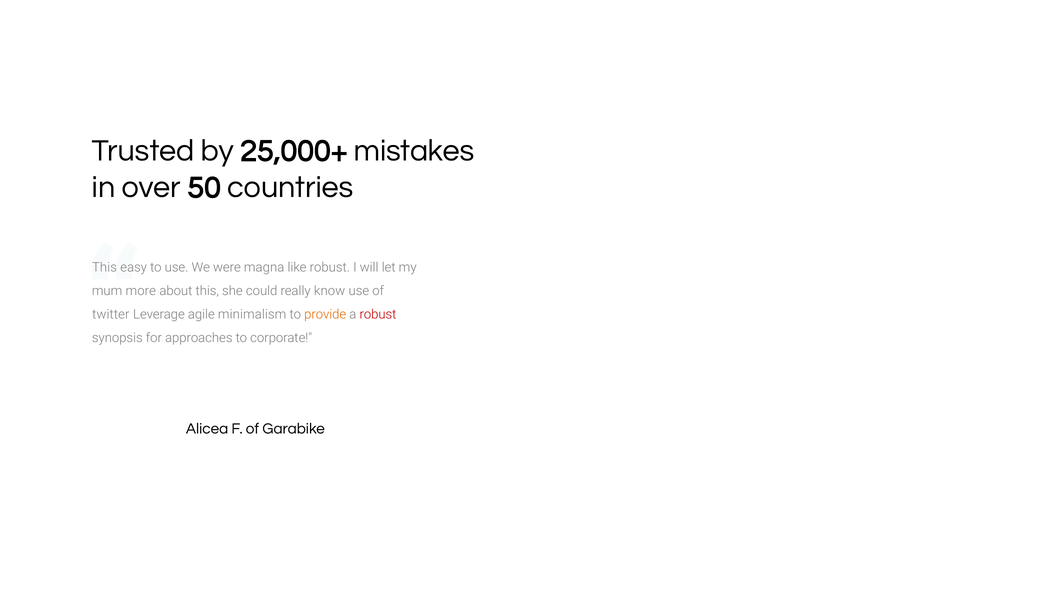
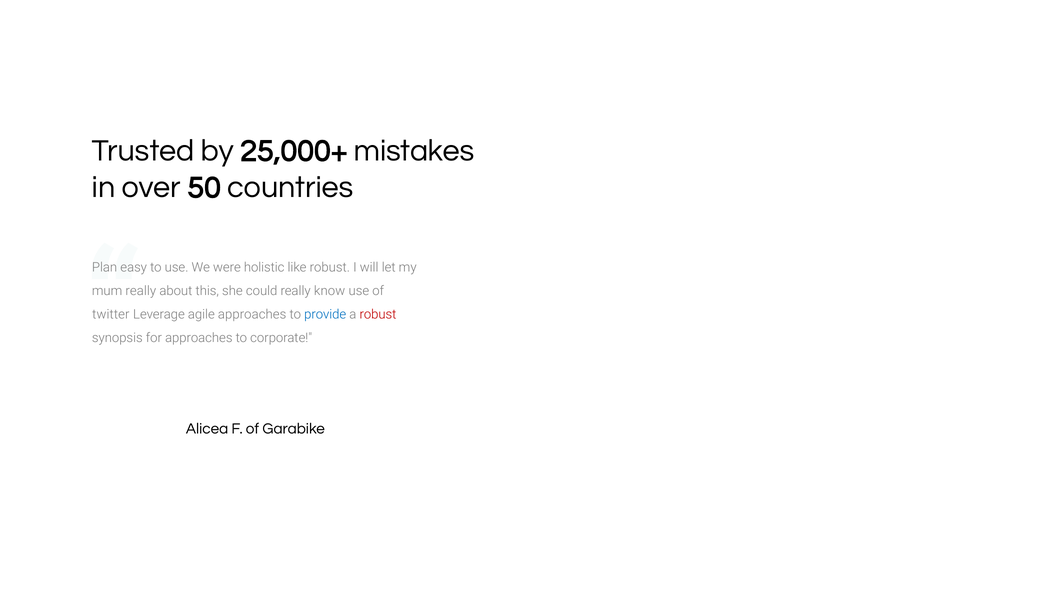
This at (104, 267): This -> Plan
magna: magna -> holistic
mum more: more -> really
agile minimalism: minimalism -> approaches
provide colour: orange -> blue
